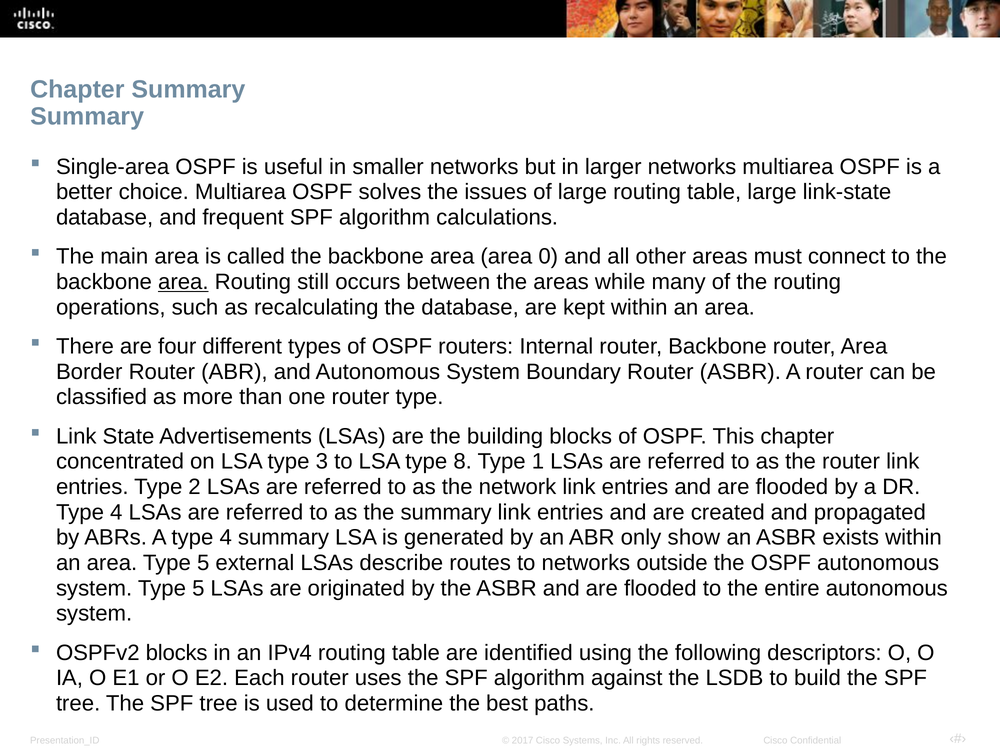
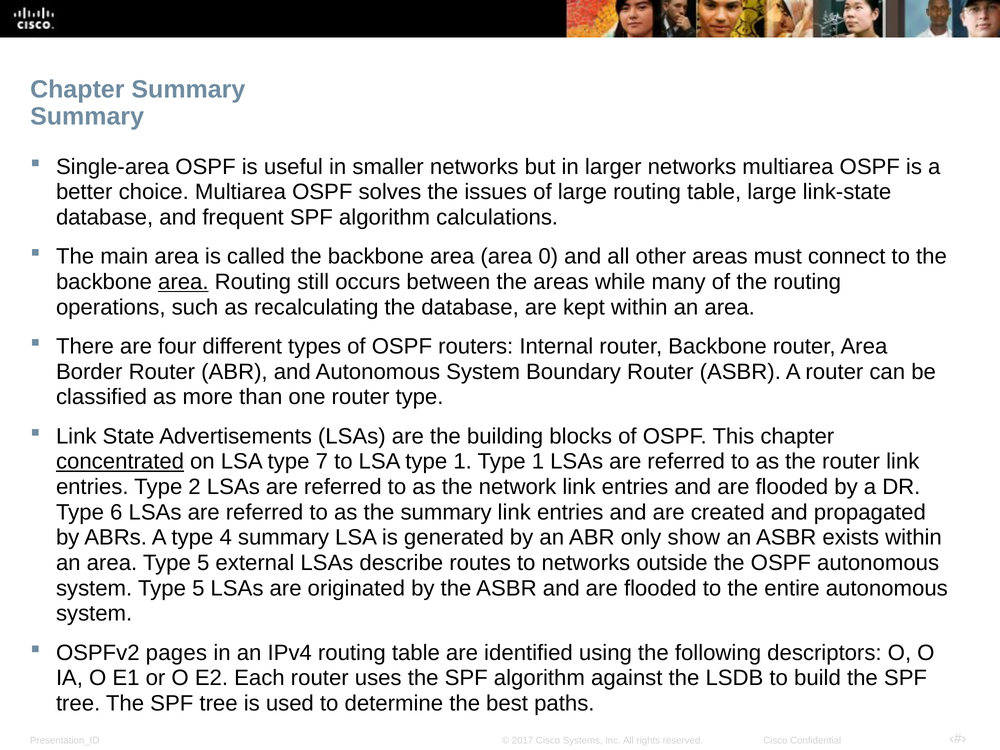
concentrated underline: none -> present
3: 3 -> 7
LSA type 8: 8 -> 1
4 at (116, 512): 4 -> 6
OSPFv2 blocks: blocks -> pages
